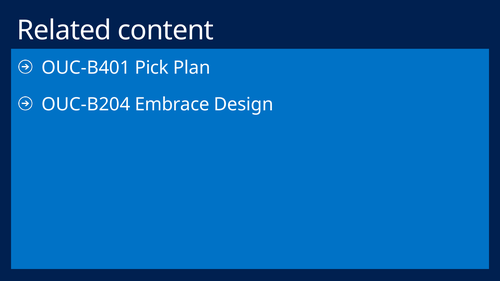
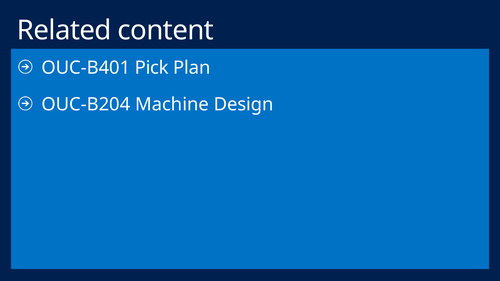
Embrace: Embrace -> Machine
